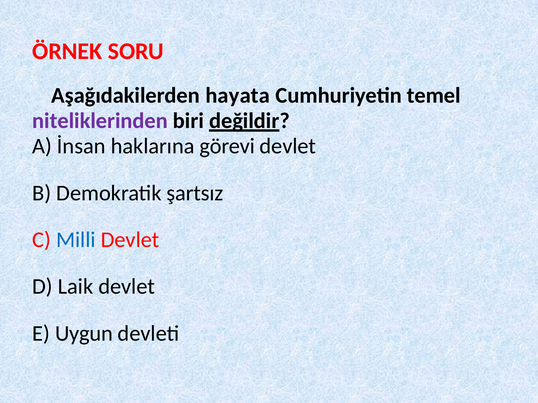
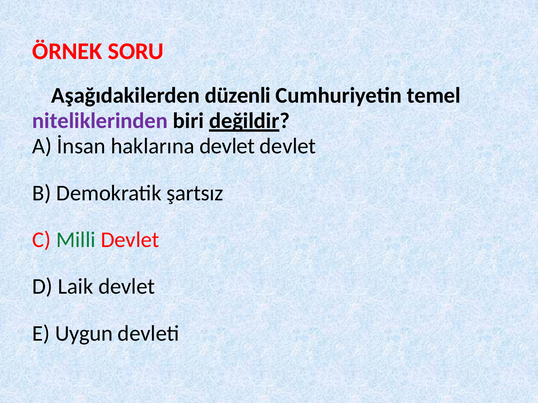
hayata: hayata -> düzenli
haklarına görevi: görevi -> devlet
Milli colour: blue -> green
